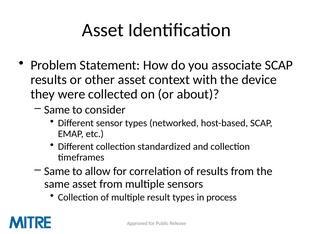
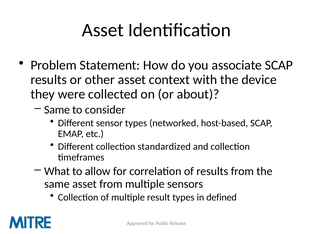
Same at (57, 172): Same -> What
process: process -> defined
